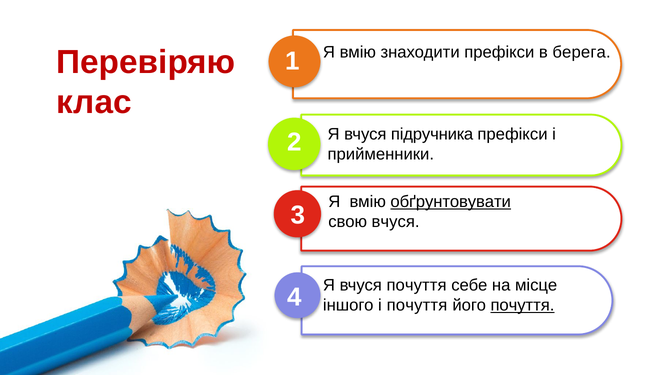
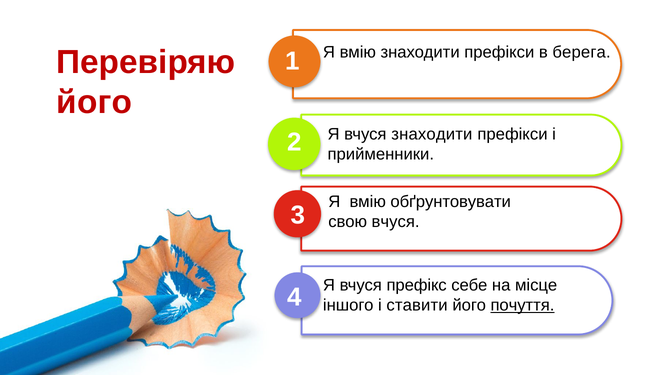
клас at (94, 102): клас -> його
вчуся підручника: підручника -> знаходити
обґрунтовувати underline: present -> none
вчуся почуття: почуття -> префікс
і почуття: почуття -> ставити
